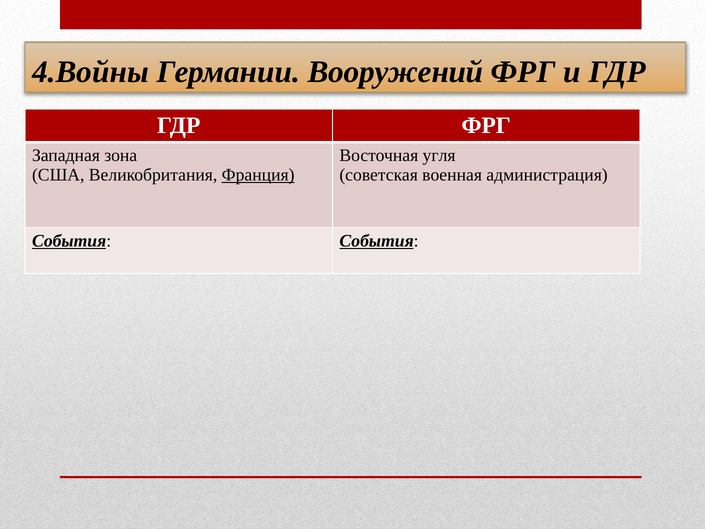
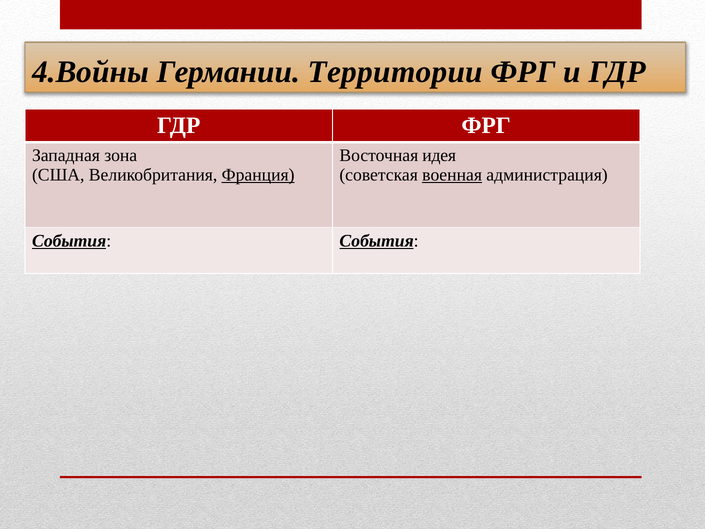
Вооружений: Вооружений -> Территории
угля: угля -> идея
военная underline: none -> present
